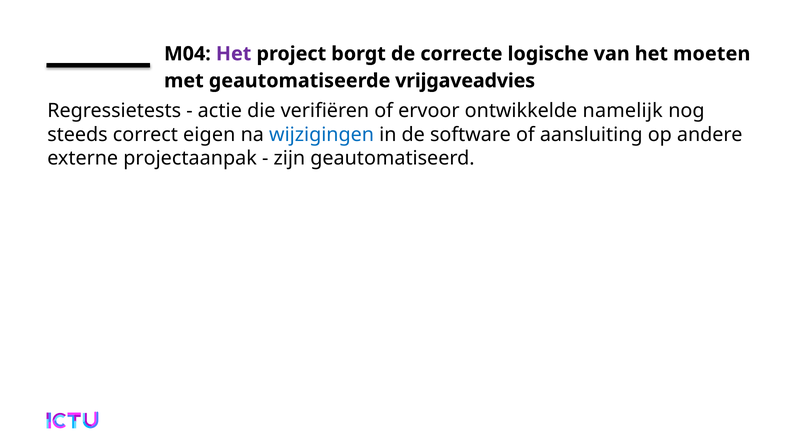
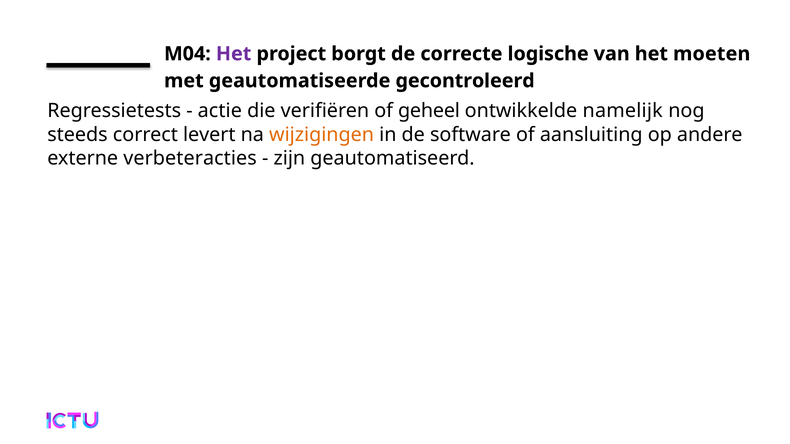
vrijgaveadvies: vrijgaveadvies -> gecontroleerd
ervoor: ervoor -> geheel
eigen: eigen -> levert
wijzigingen colour: blue -> orange
projectaanpak: projectaanpak -> verbeteracties
